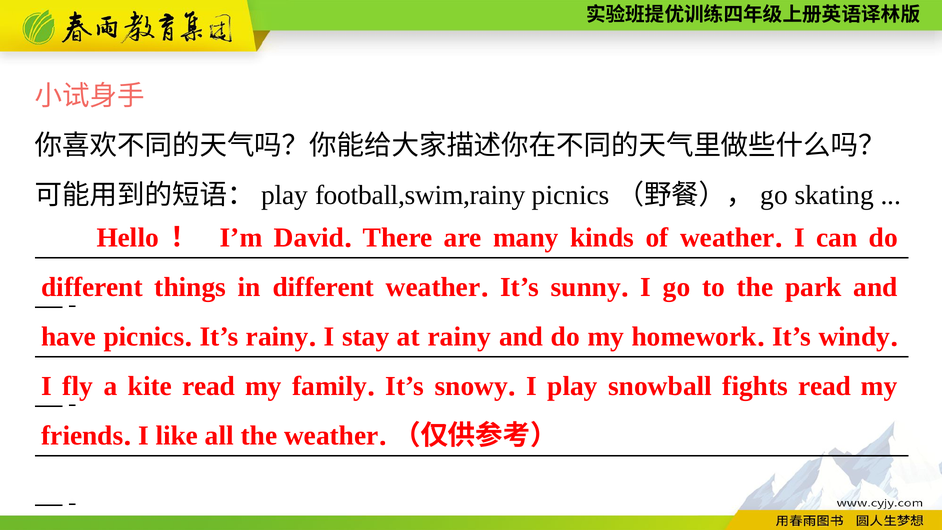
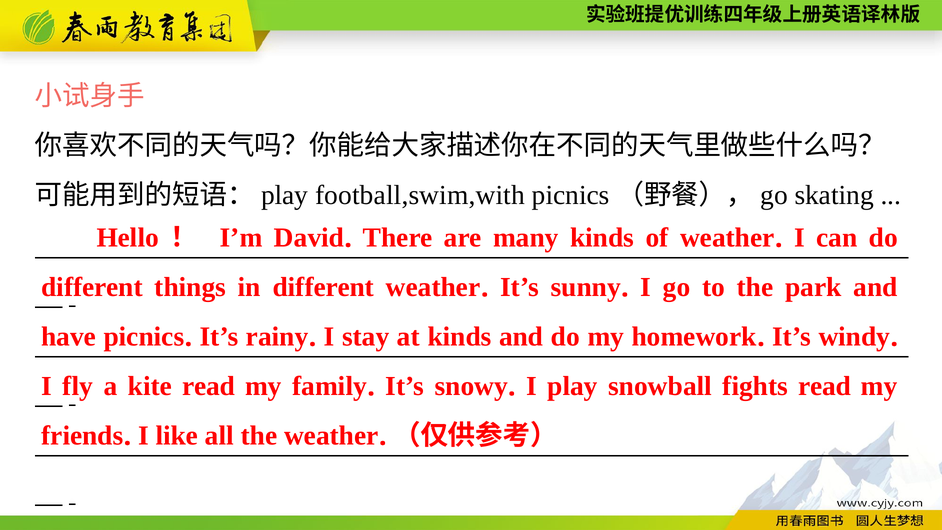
football,swim,rainy: football,swim,rainy -> football,swim,with
at rainy: rainy -> kinds
